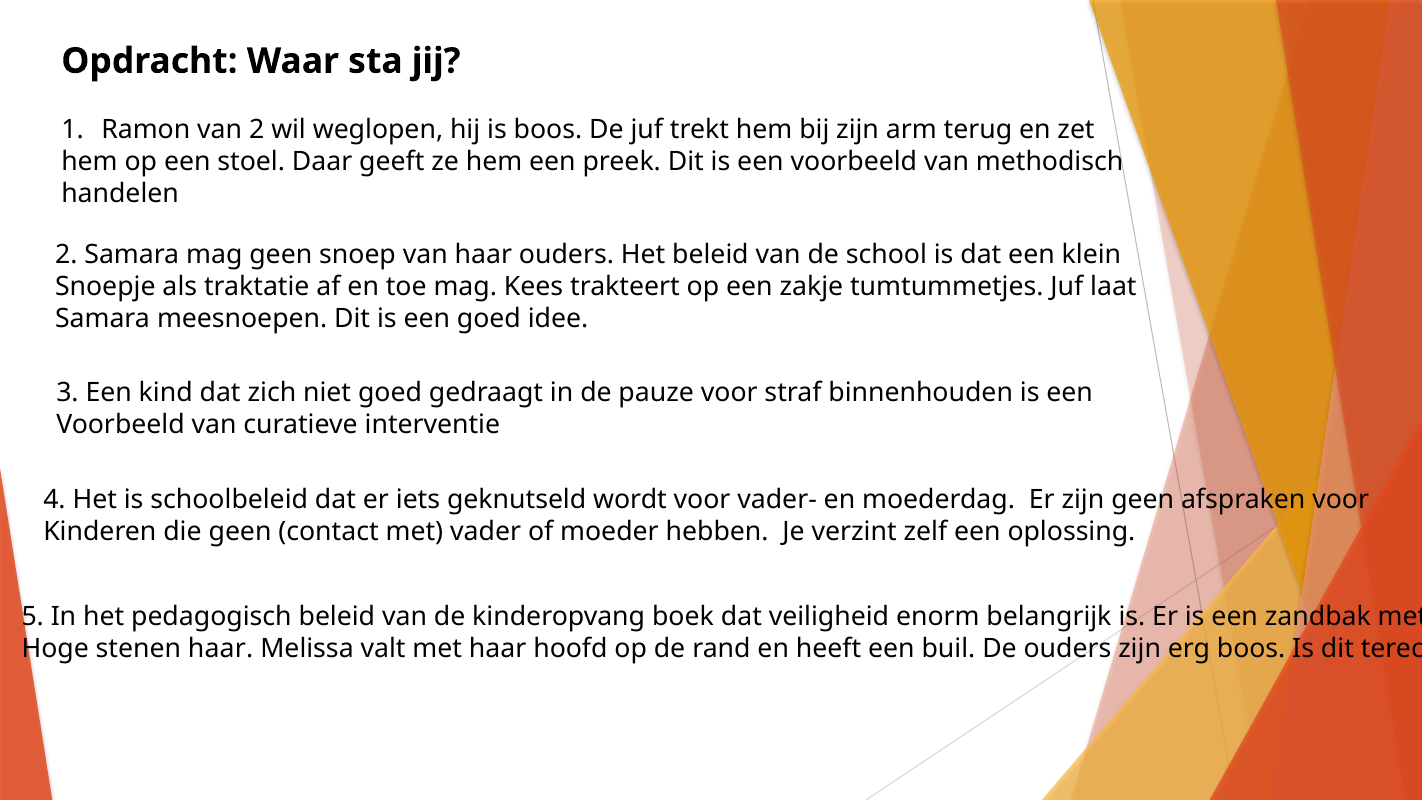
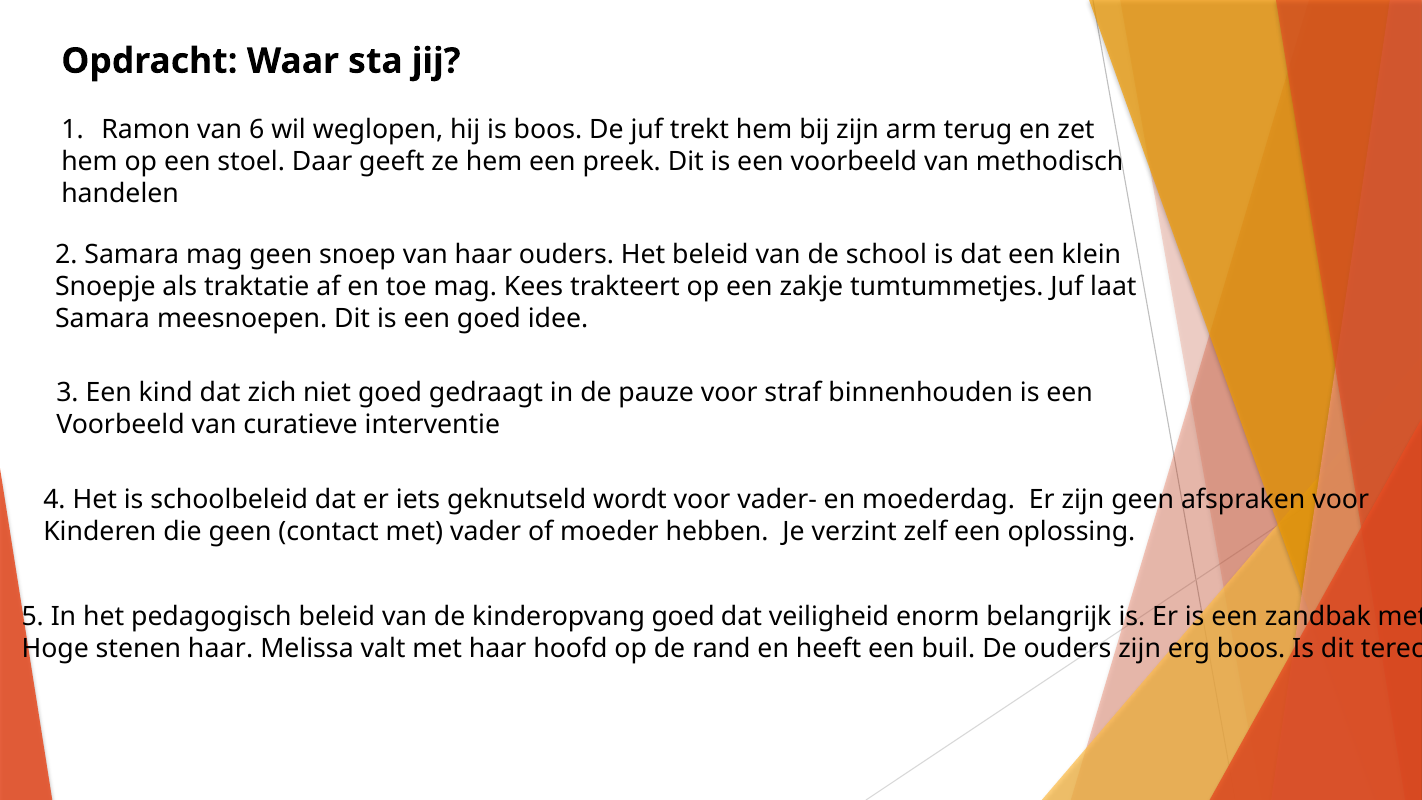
van 2: 2 -> 6
kinderopvang boek: boek -> goed
